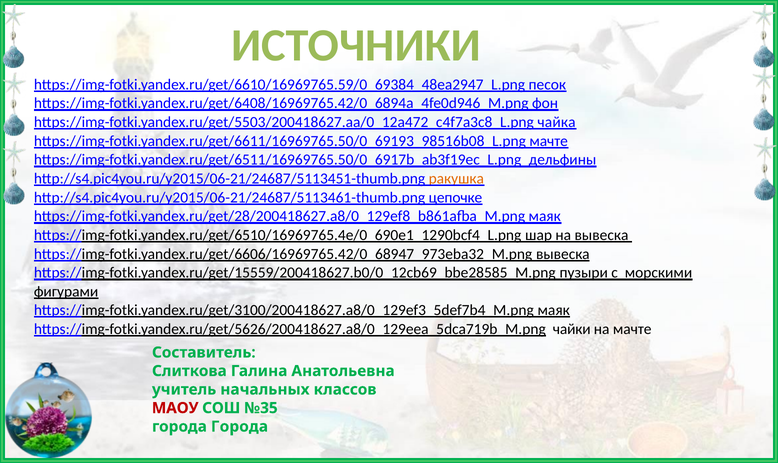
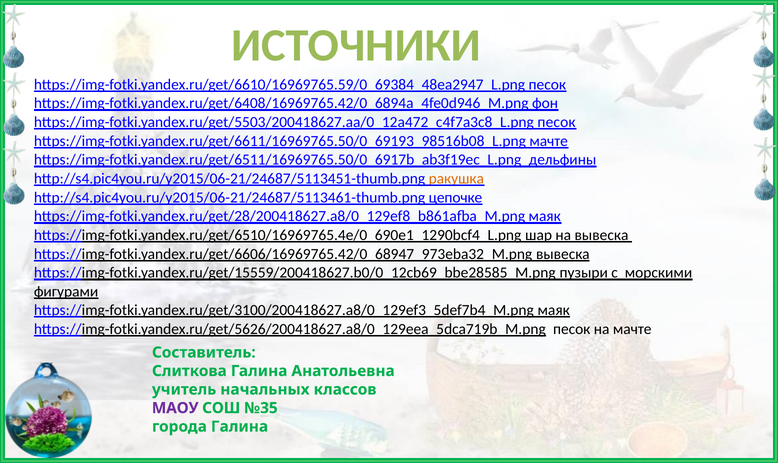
https://img-fotki.yandex.ru/get/5503/200418627.aa/0_12a472_c4f7a3c8_L.png чайка: чайка -> песок
https://img-fotki.yandex.ru/get/5626/200418627.a8/0_129eea_5dca719b_M.png чайки: чайки -> песок
МАОУ colour: red -> purple
города Города: Города -> Галина
